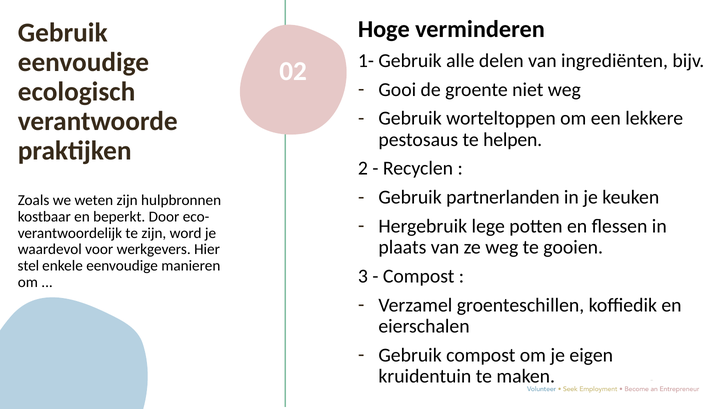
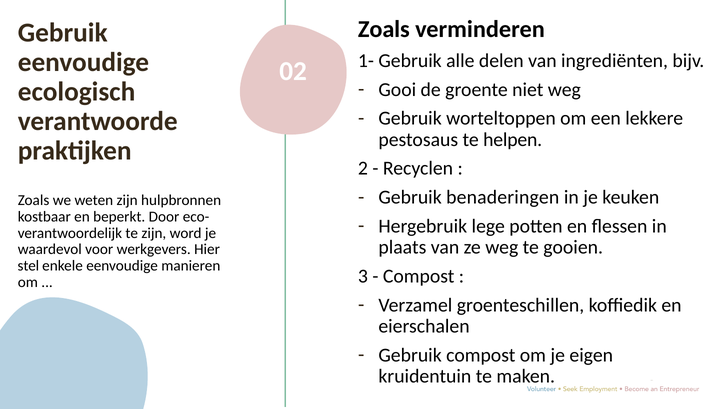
Hoge at (384, 29): Hoge -> Zoals
partnerlanden: partnerlanden -> benaderingen
